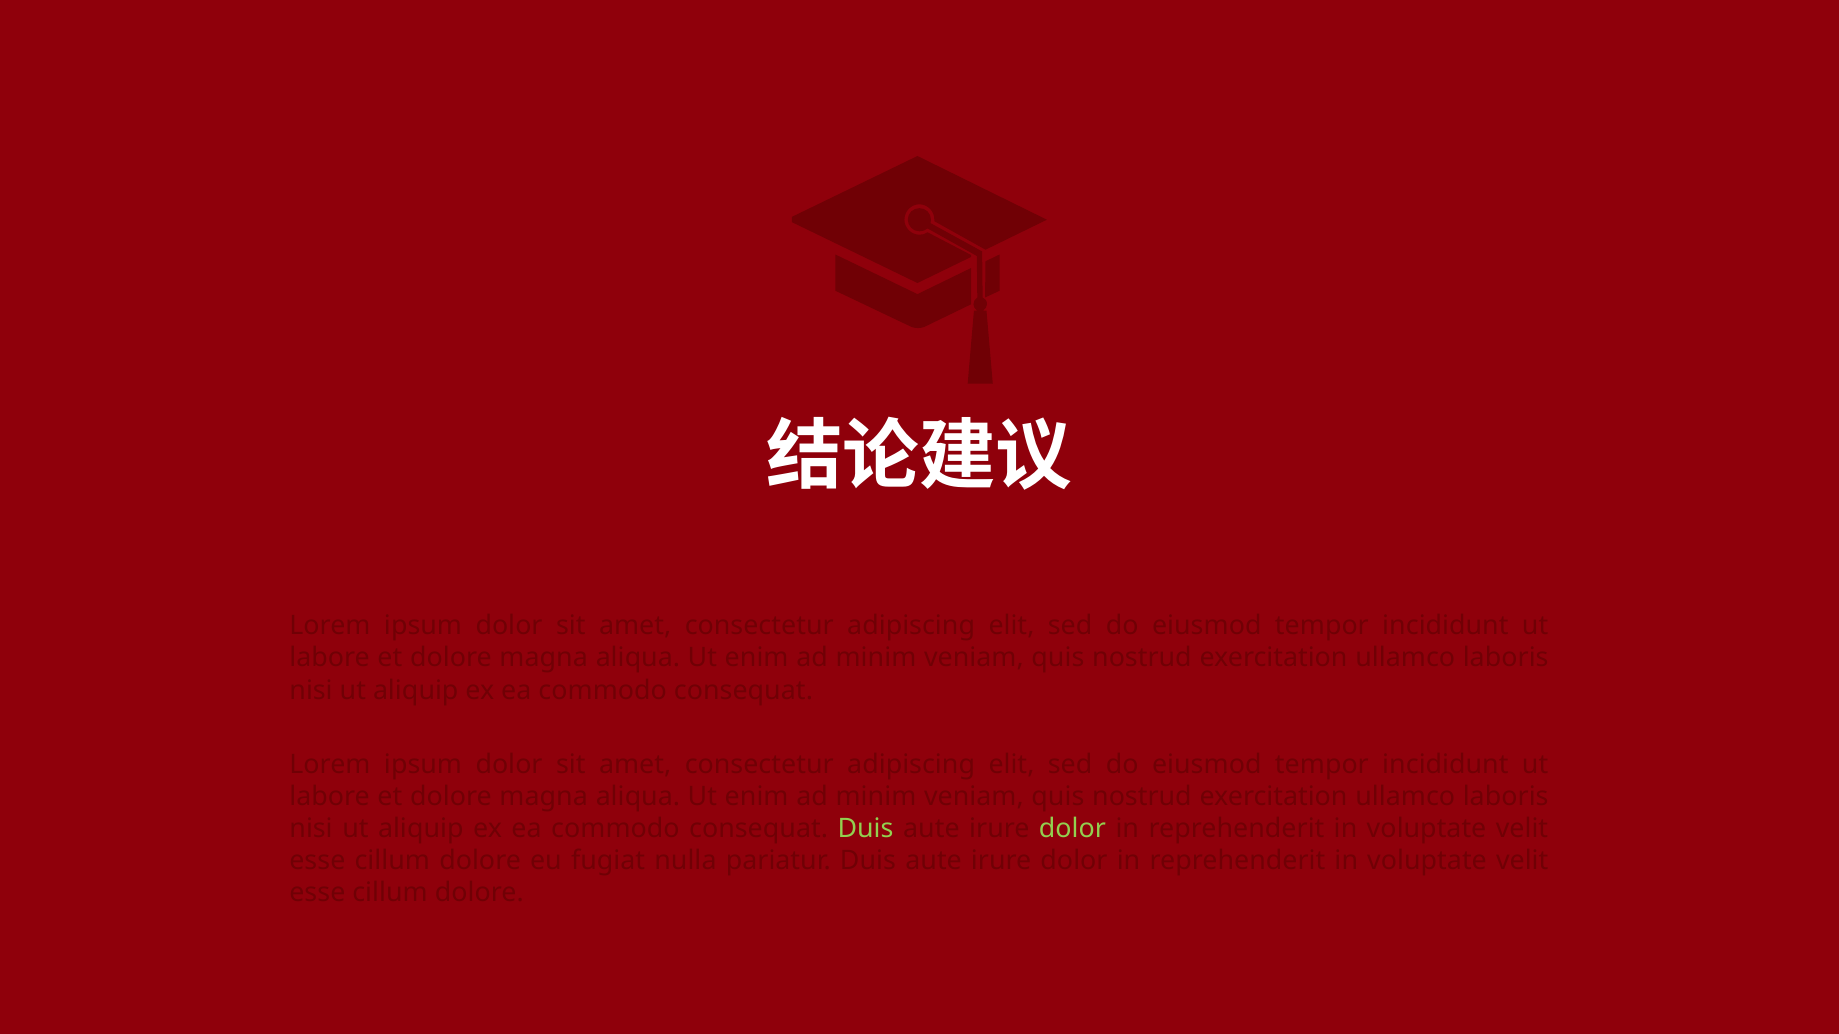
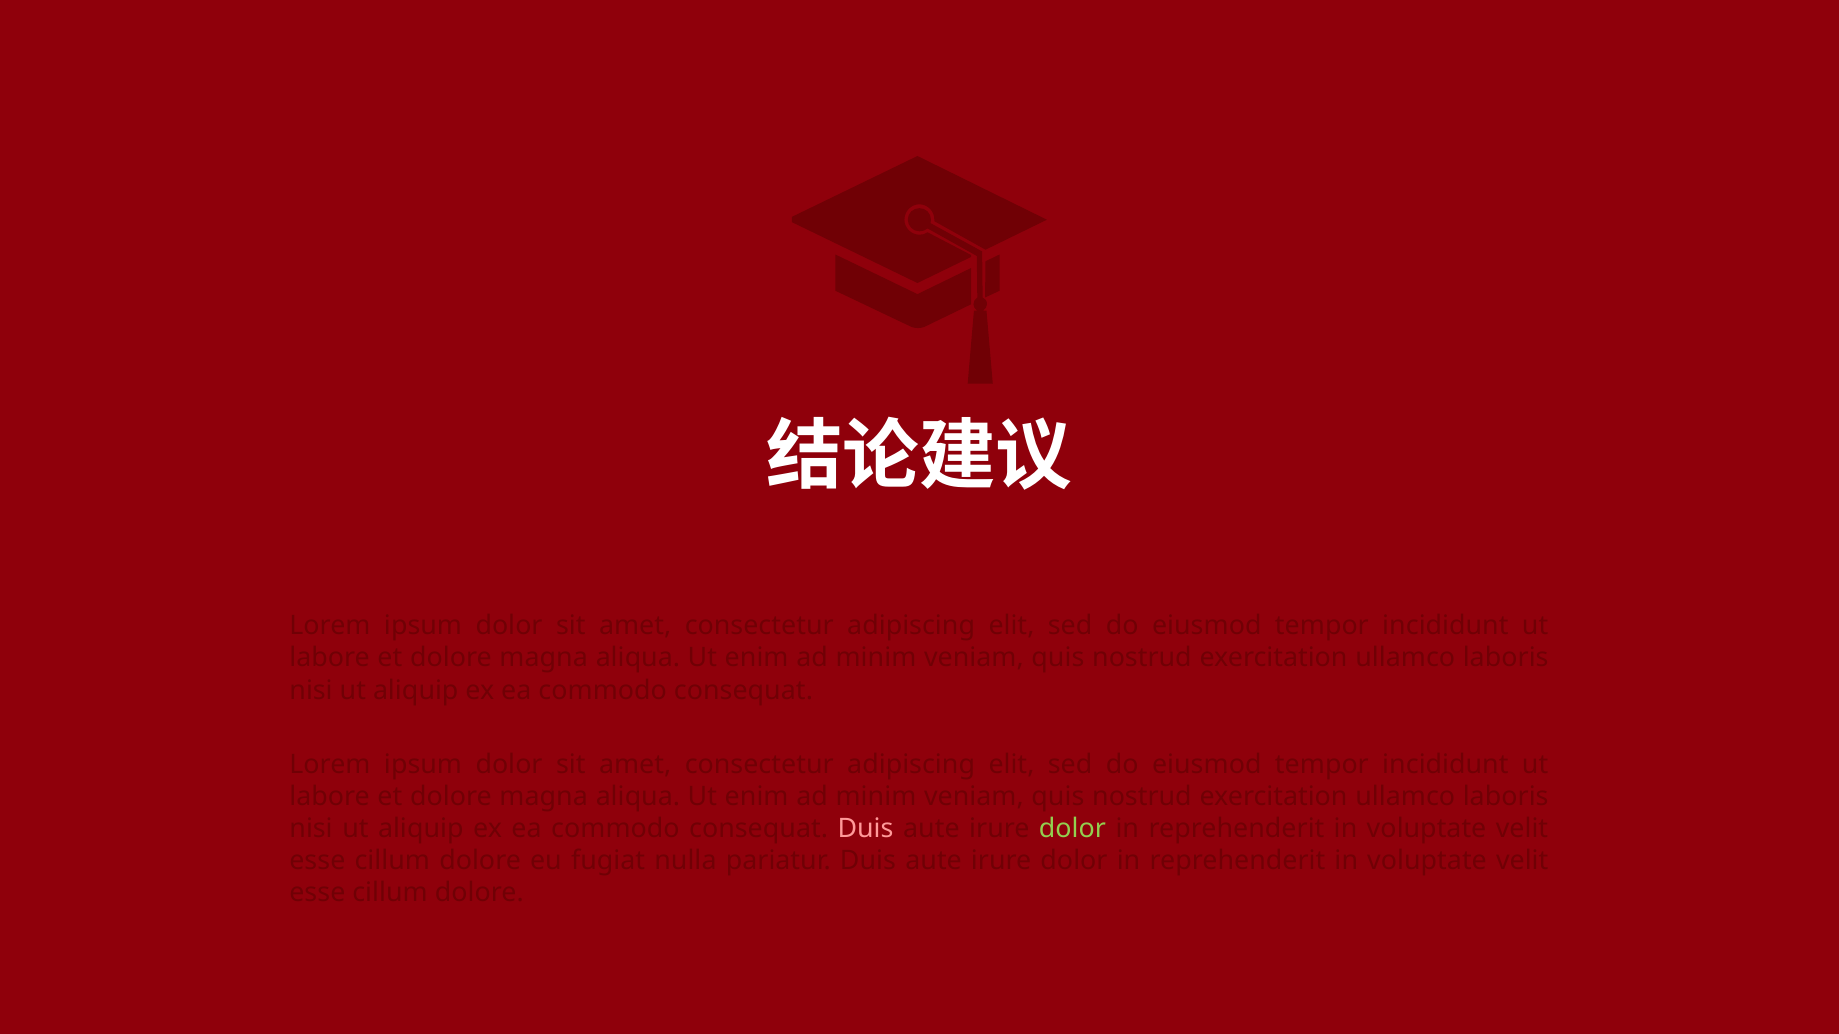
Duis at (866, 829) colour: light green -> pink
